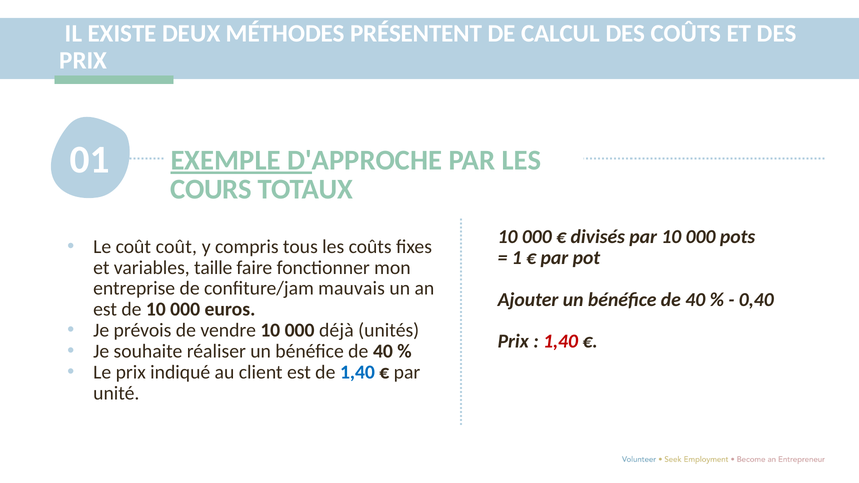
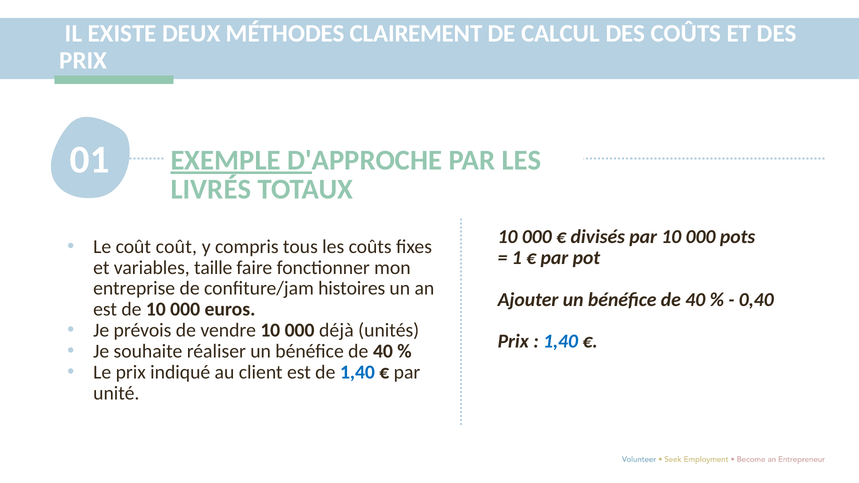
PRÉSENTENT: PRÉSENTENT -> CLAIREMENT
COURS: COURS -> LIVRÉS
mauvais: mauvais -> histoires
1,40 at (561, 342) colour: red -> blue
